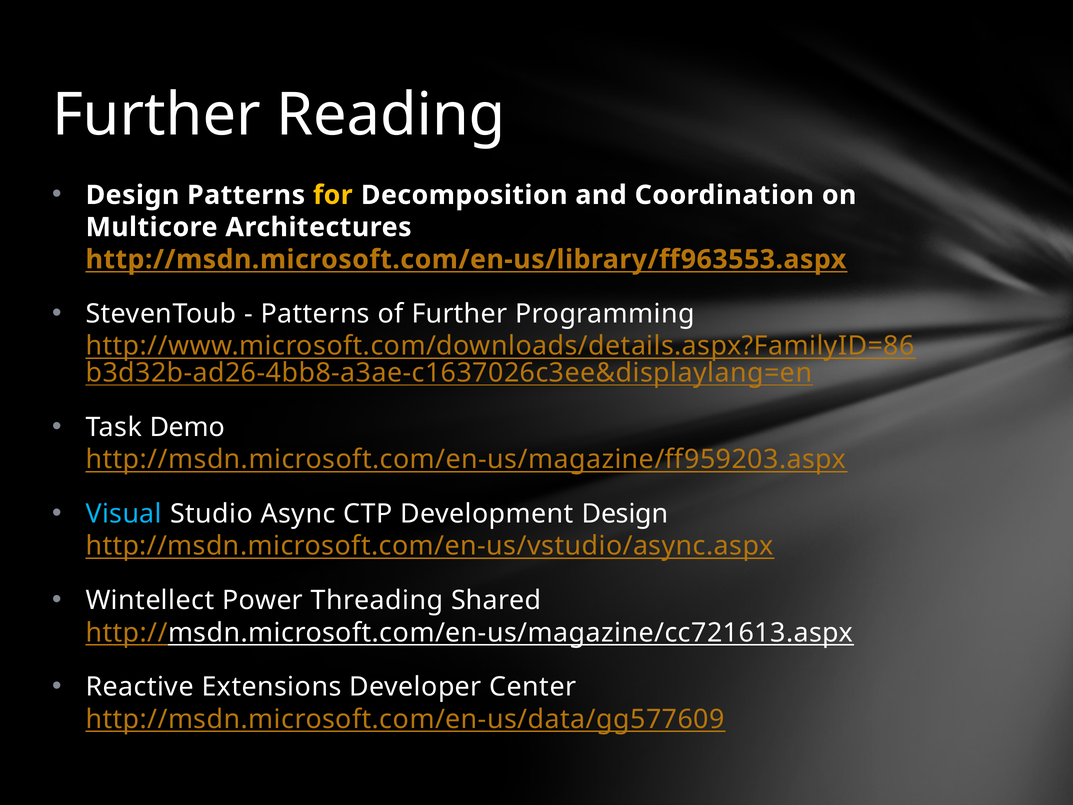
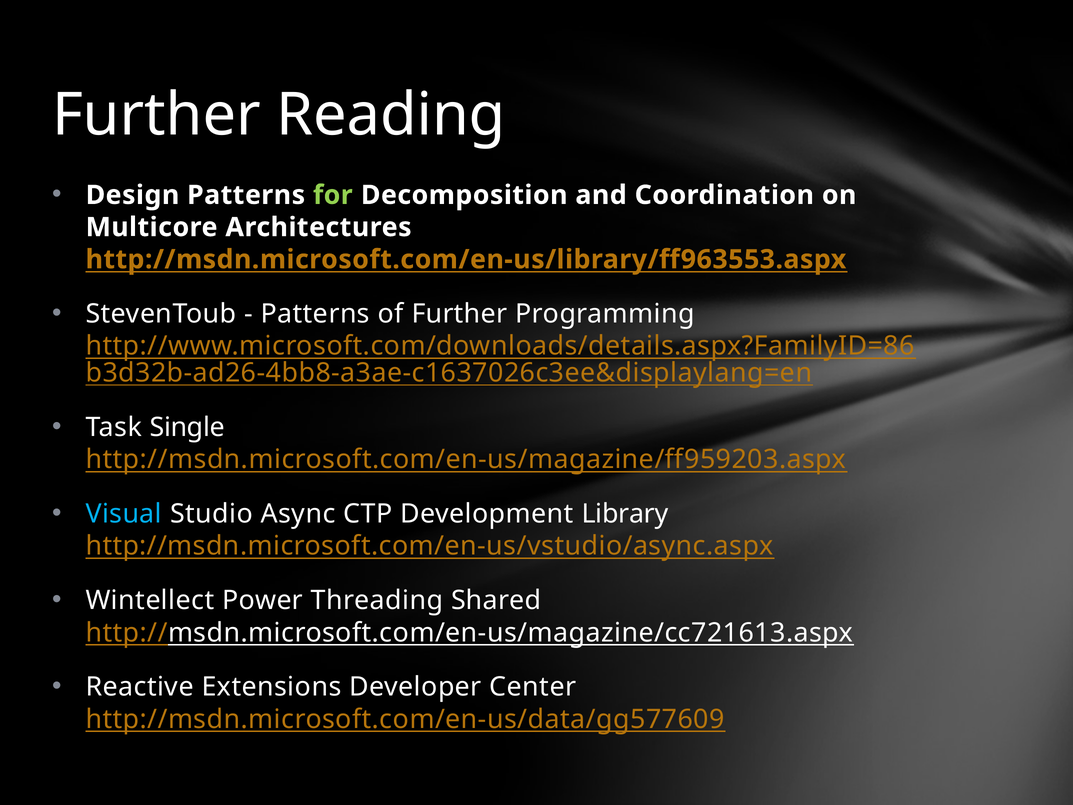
for colour: yellow -> light green
Demo: Demo -> Single
Development Design: Design -> Library
